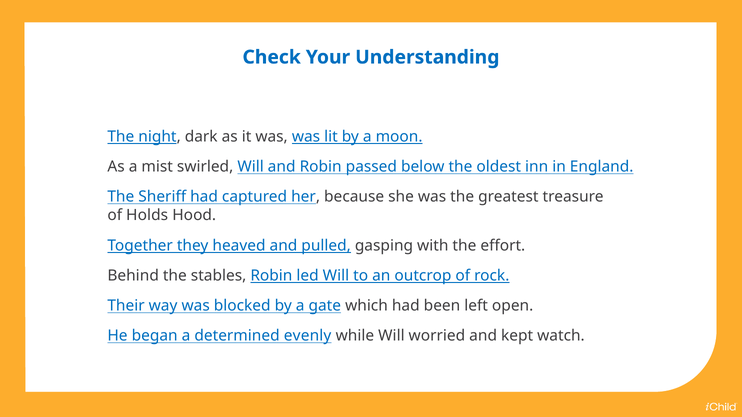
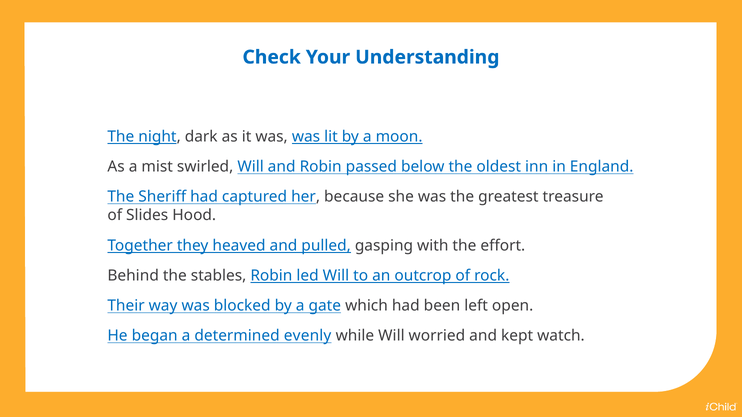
Holds: Holds -> Slides
